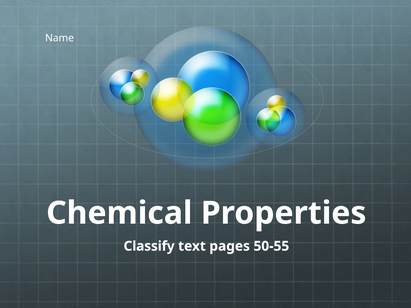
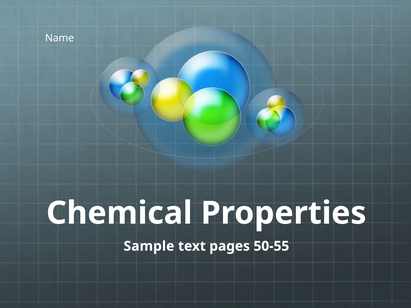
Classify: Classify -> Sample
